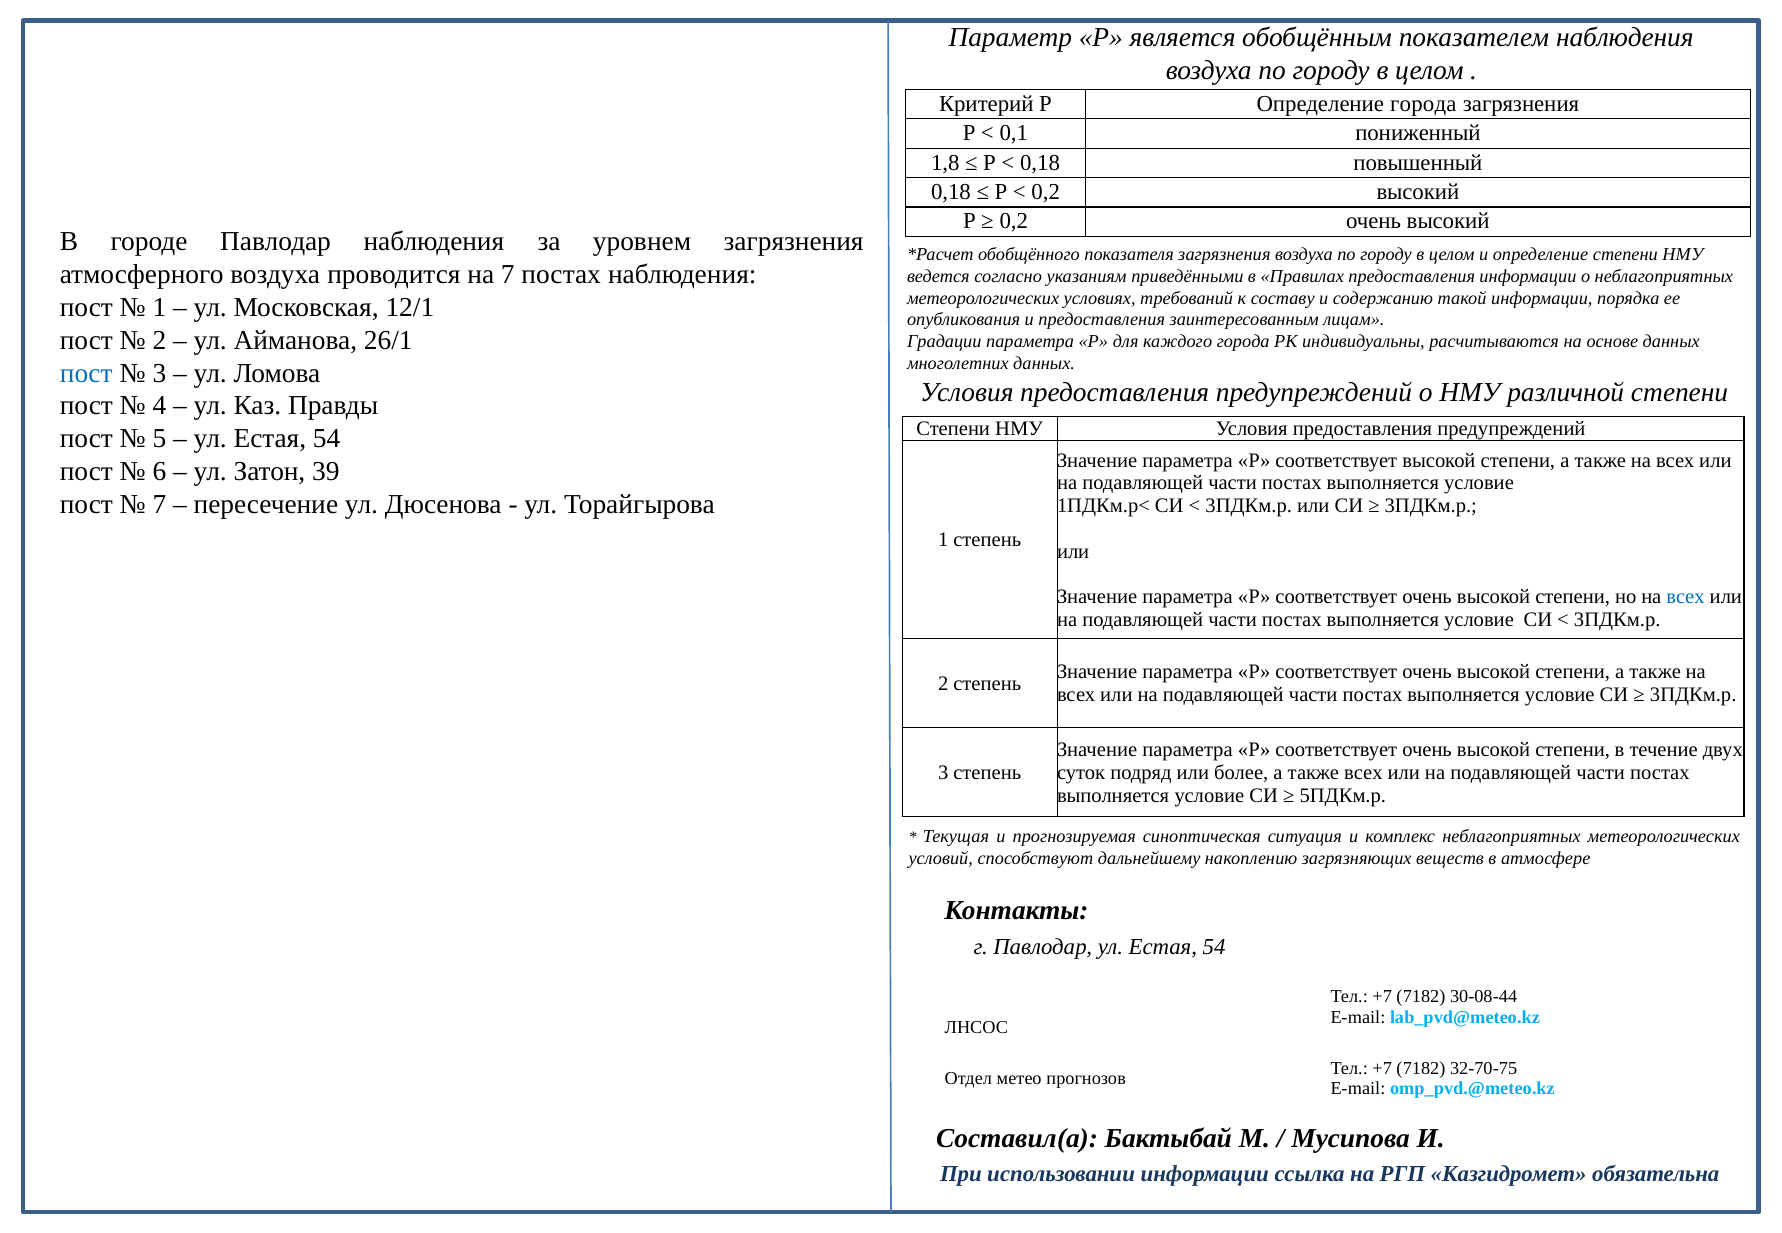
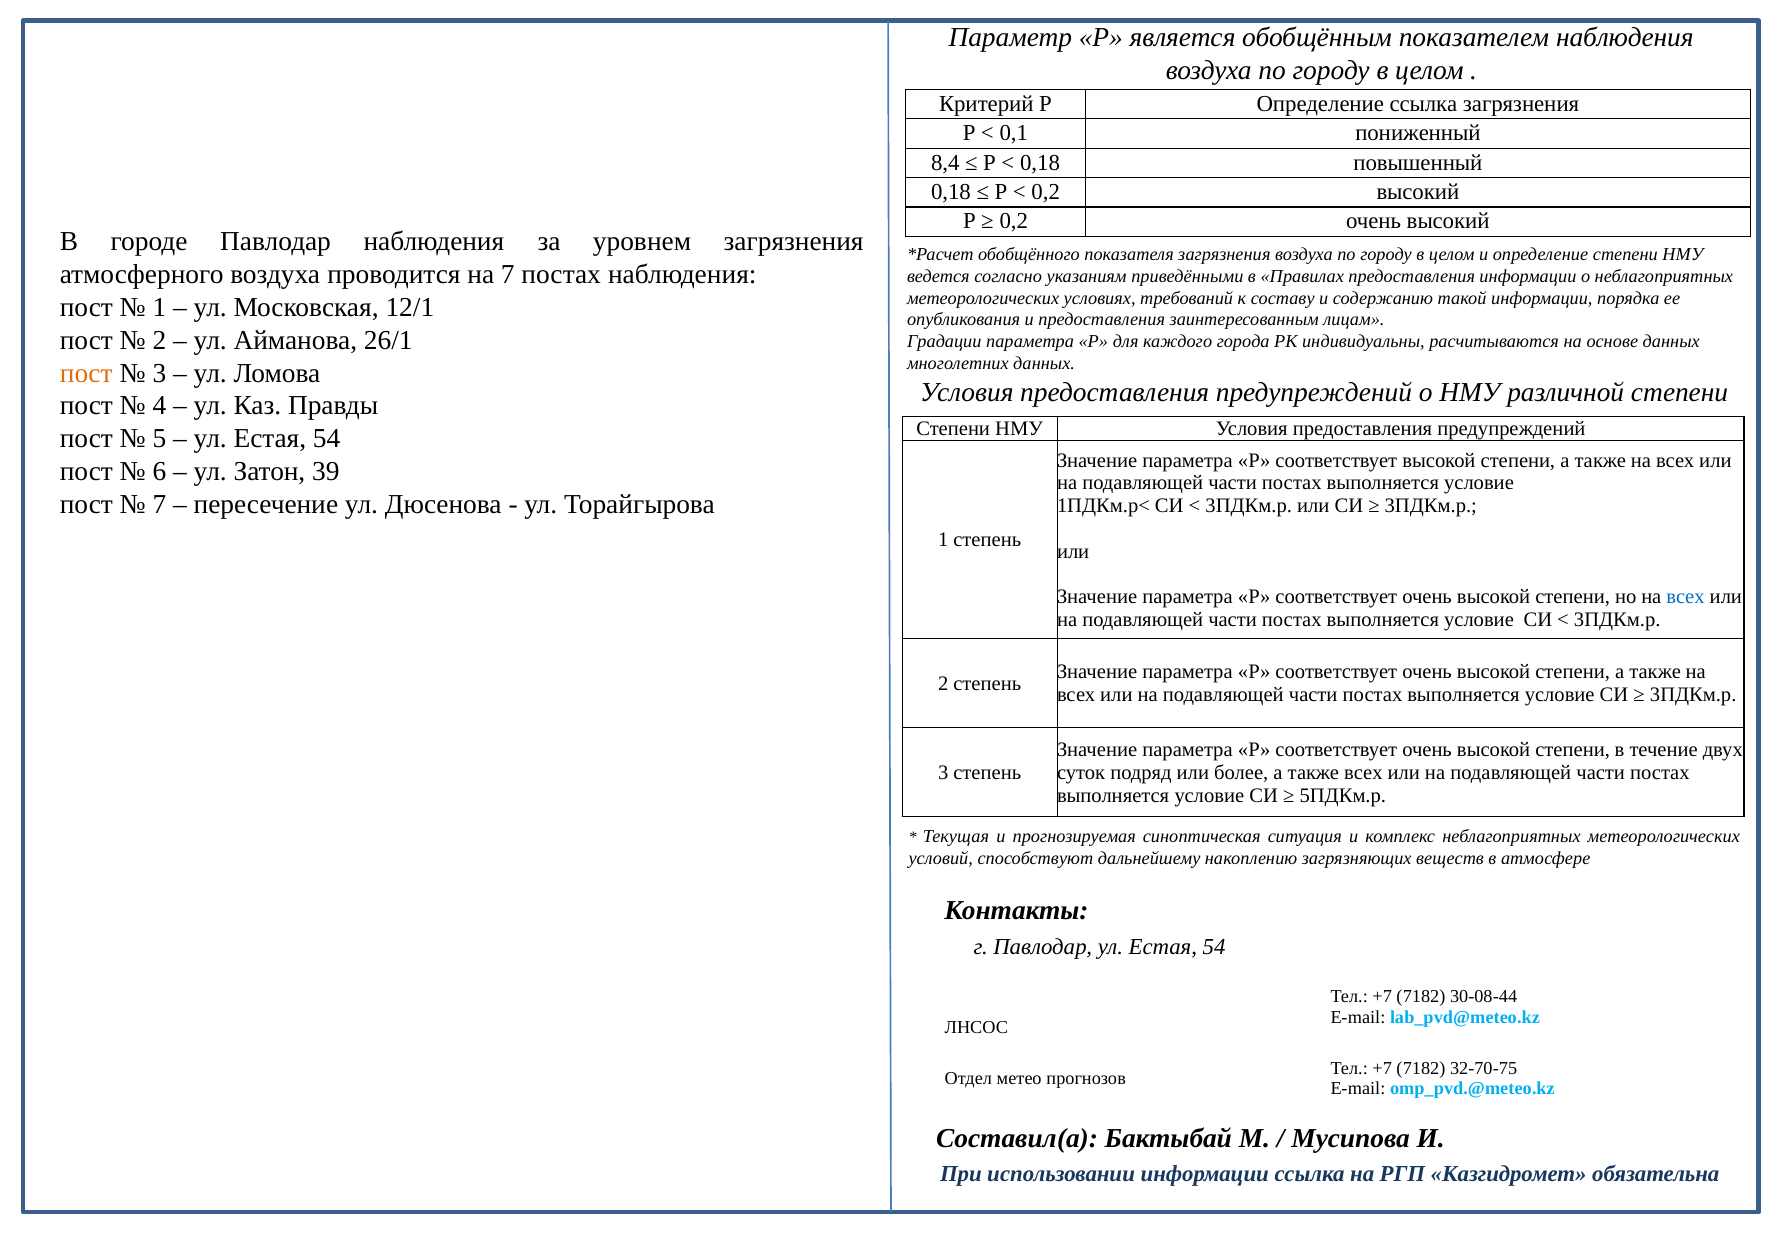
Определение города: города -> ссылка
1,8: 1,8 -> 8,4
пост at (86, 373) colour: blue -> orange
